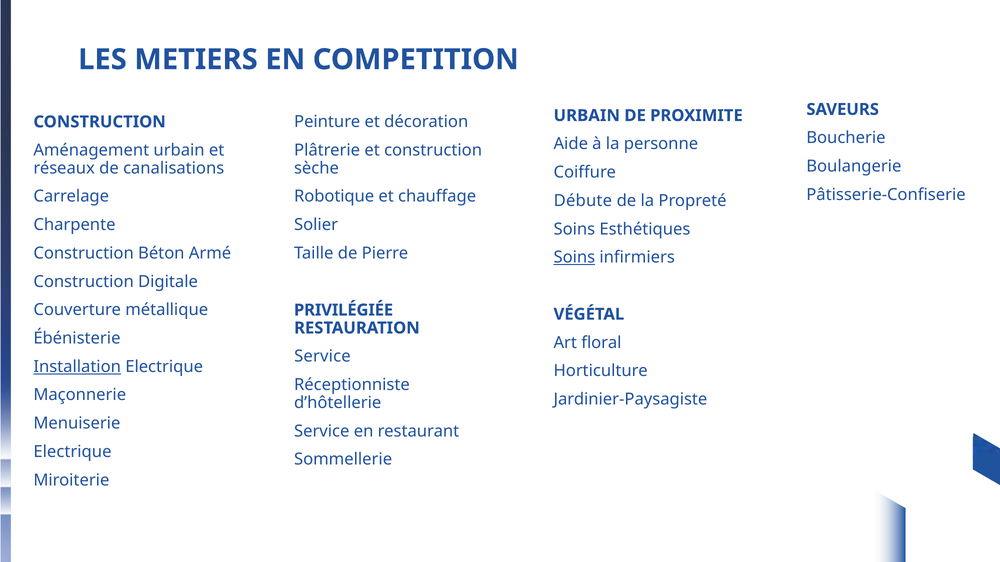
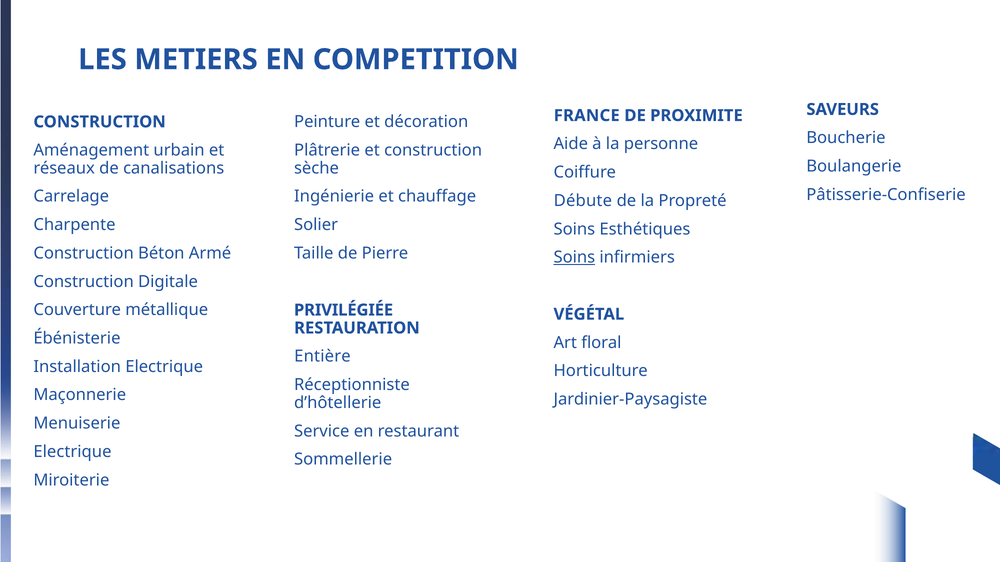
URBAIN at (587, 116): URBAIN -> FRANCE
Robotique: Robotique -> Ingénierie
Service at (322, 357): Service -> Entière
Installation underline: present -> none
